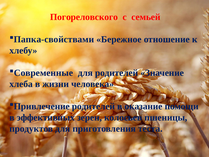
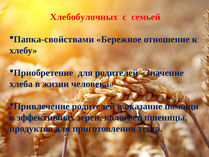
Погореловского: Погореловского -> Хлебобулочных
Современные: Современные -> Приобретение
